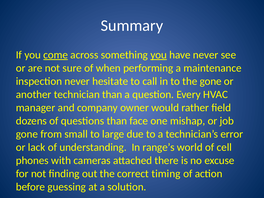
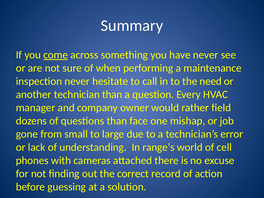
you at (159, 55) underline: present -> none
the gone: gone -> need
timing: timing -> record
